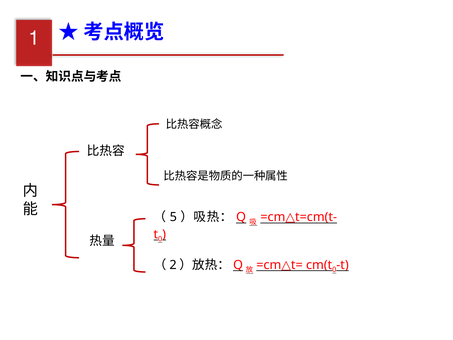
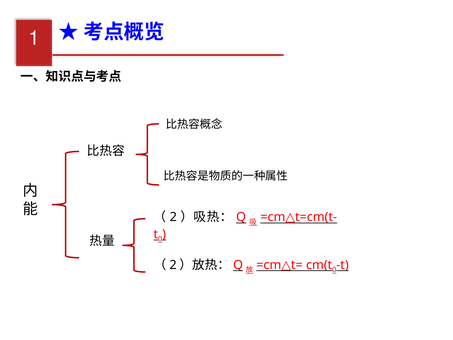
5 at (173, 217): 5 -> 2
